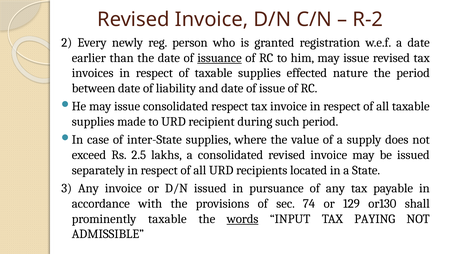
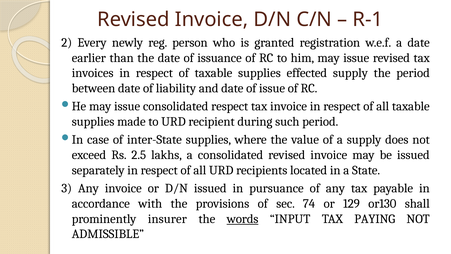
R-2: R-2 -> R-1
issuance underline: present -> none
effected nature: nature -> supply
prominently taxable: taxable -> insurer
